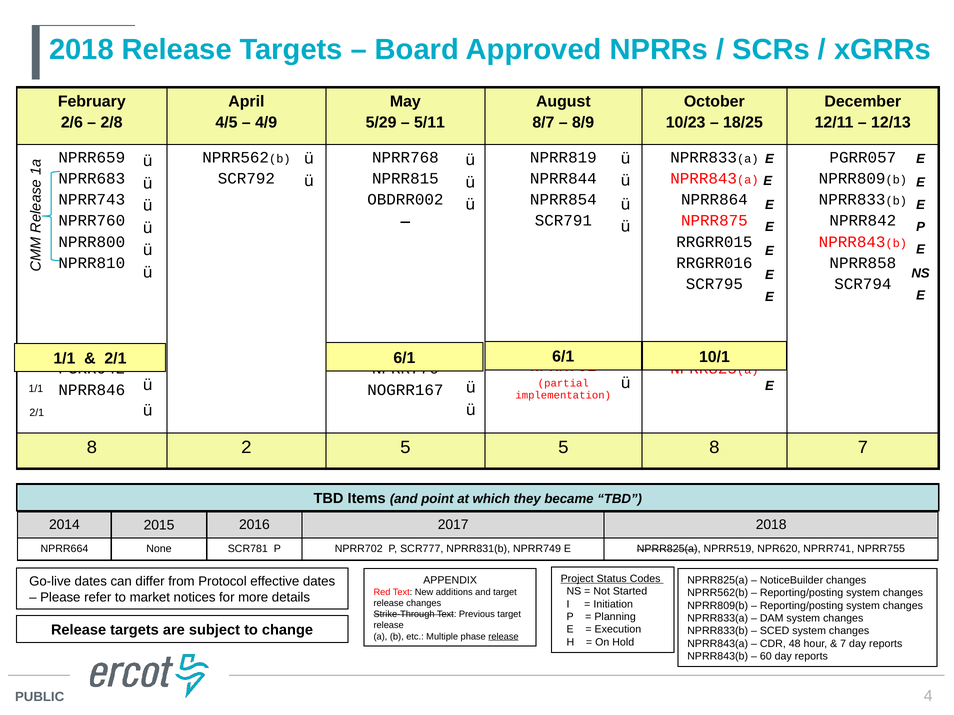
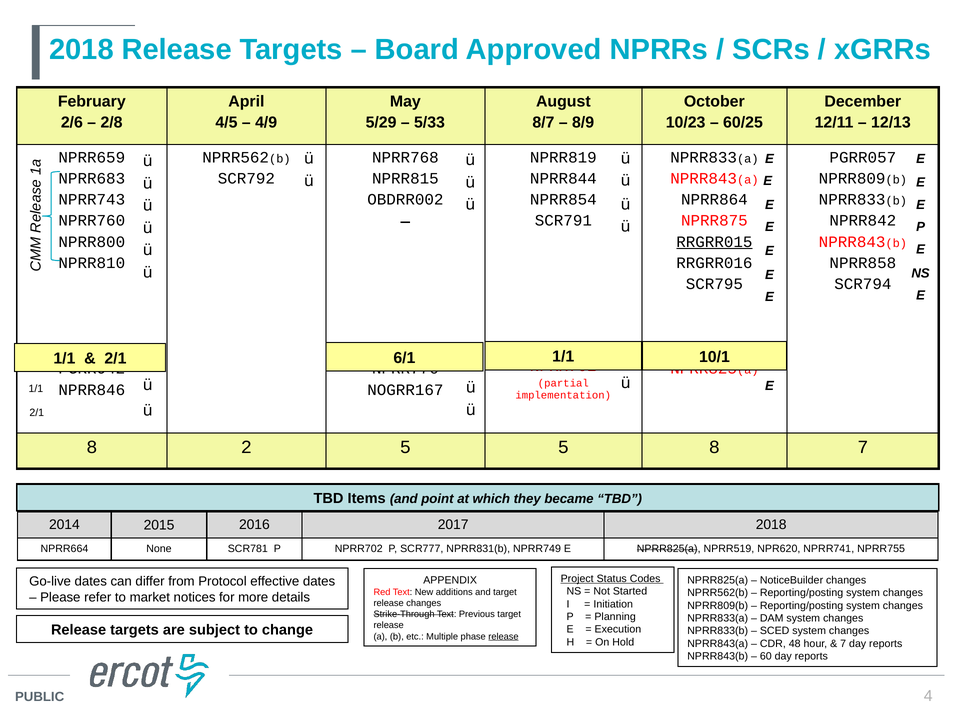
5/11: 5/11 -> 5/33
18/25: 18/25 -> 60/25
RRGRR015 underline: none -> present
6/1 at (563, 357): 6/1 -> 1/1
